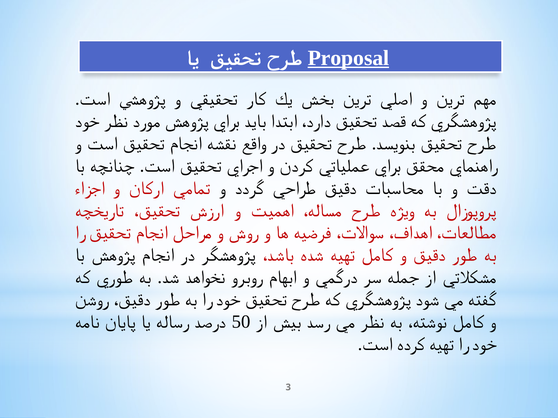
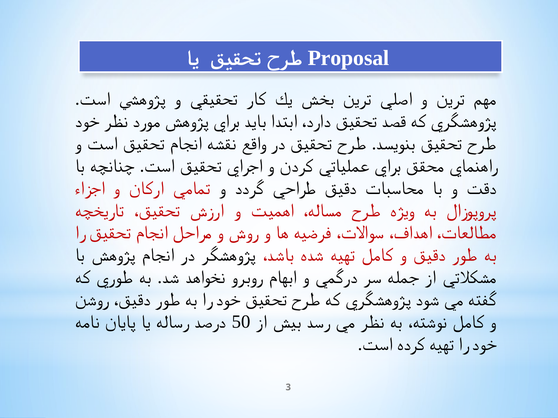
Proposal underline: present -> none
